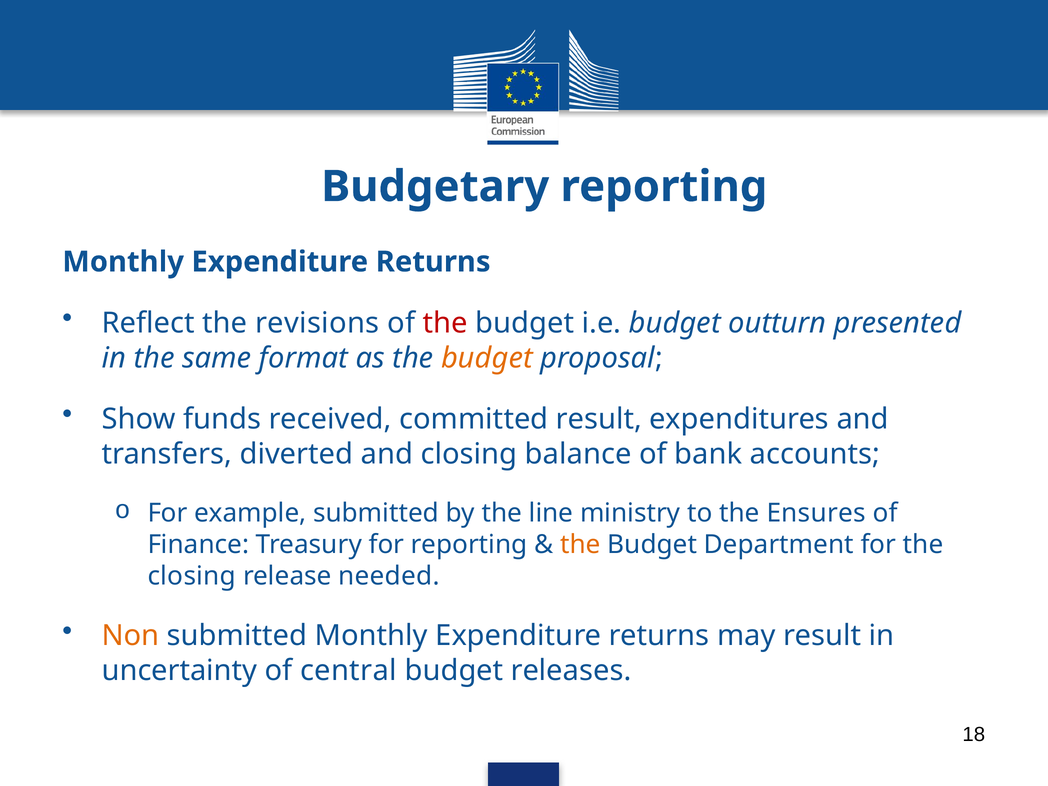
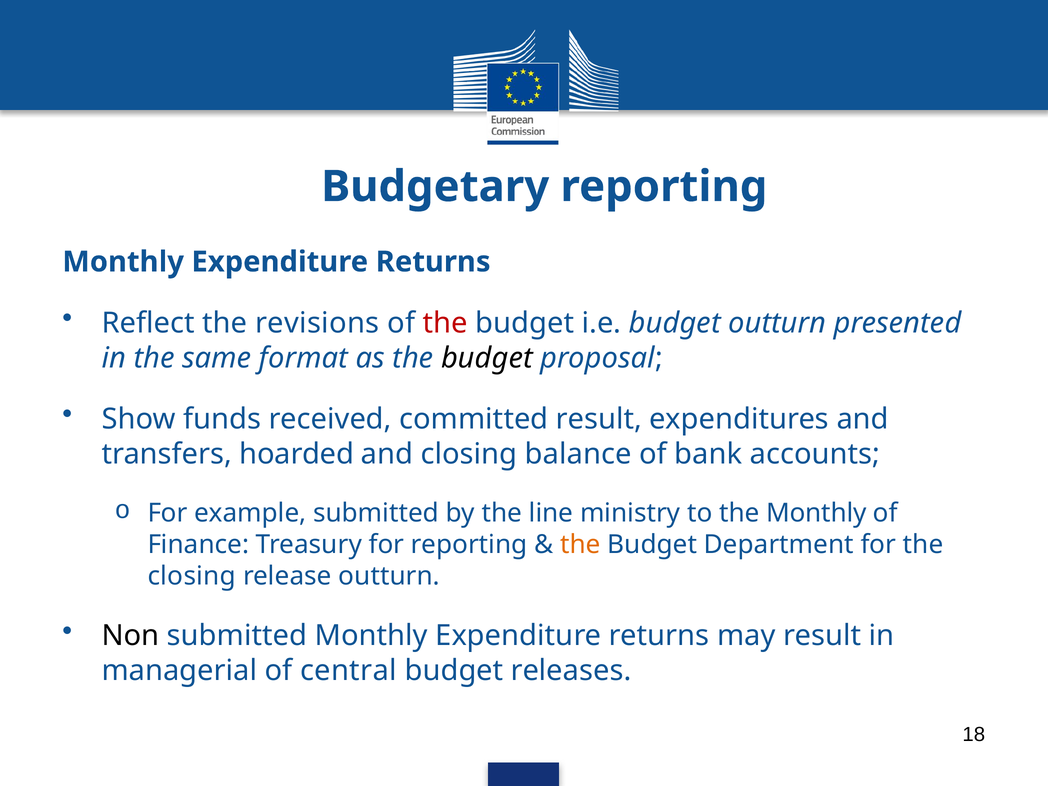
budget at (487, 358) colour: orange -> black
diverted: diverted -> hoarded
the Ensures: Ensures -> Monthly
release needed: needed -> outturn
Non colour: orange -> black
uncertainty: uncertainty -> managerial
